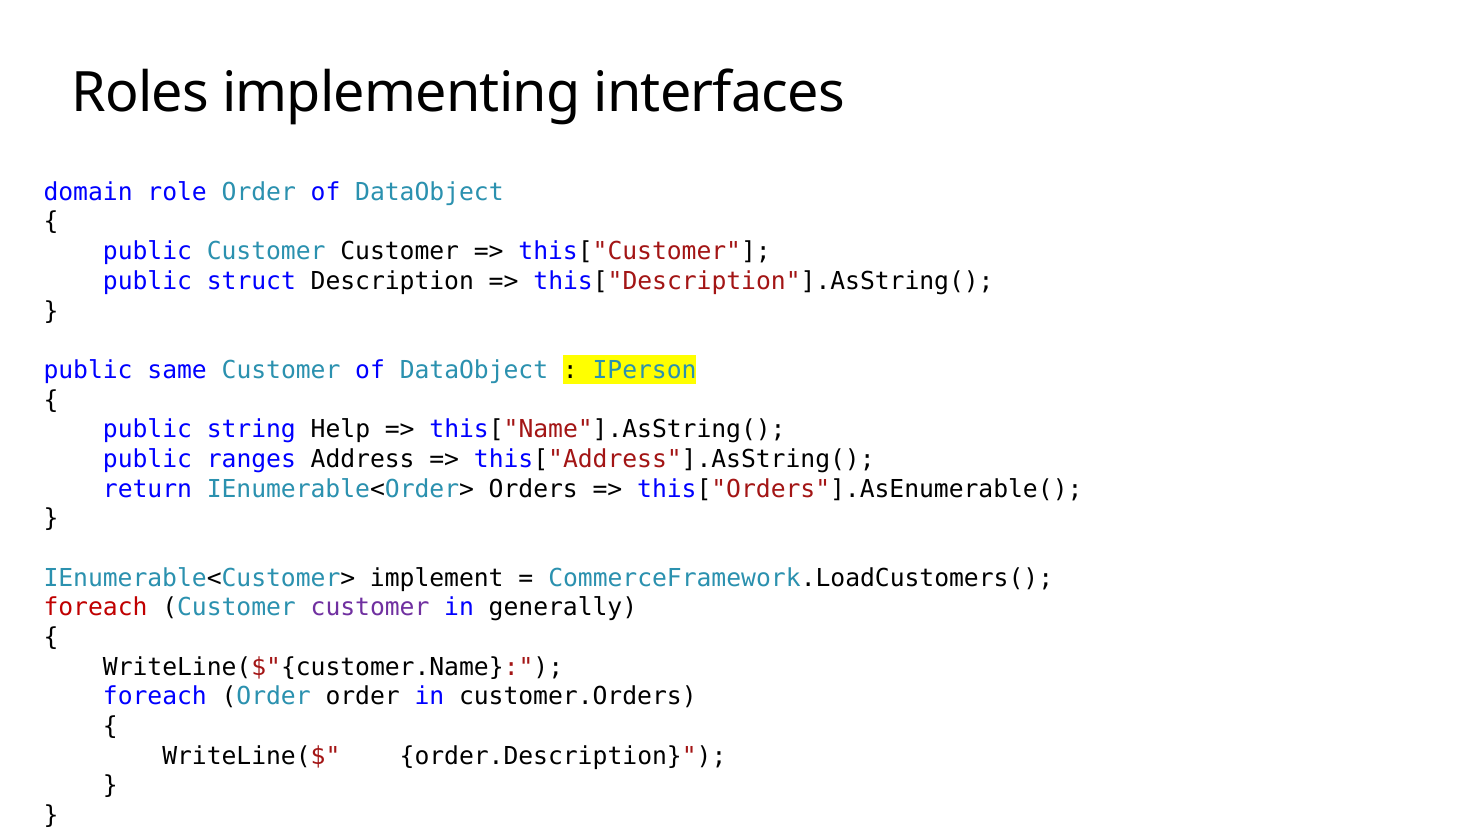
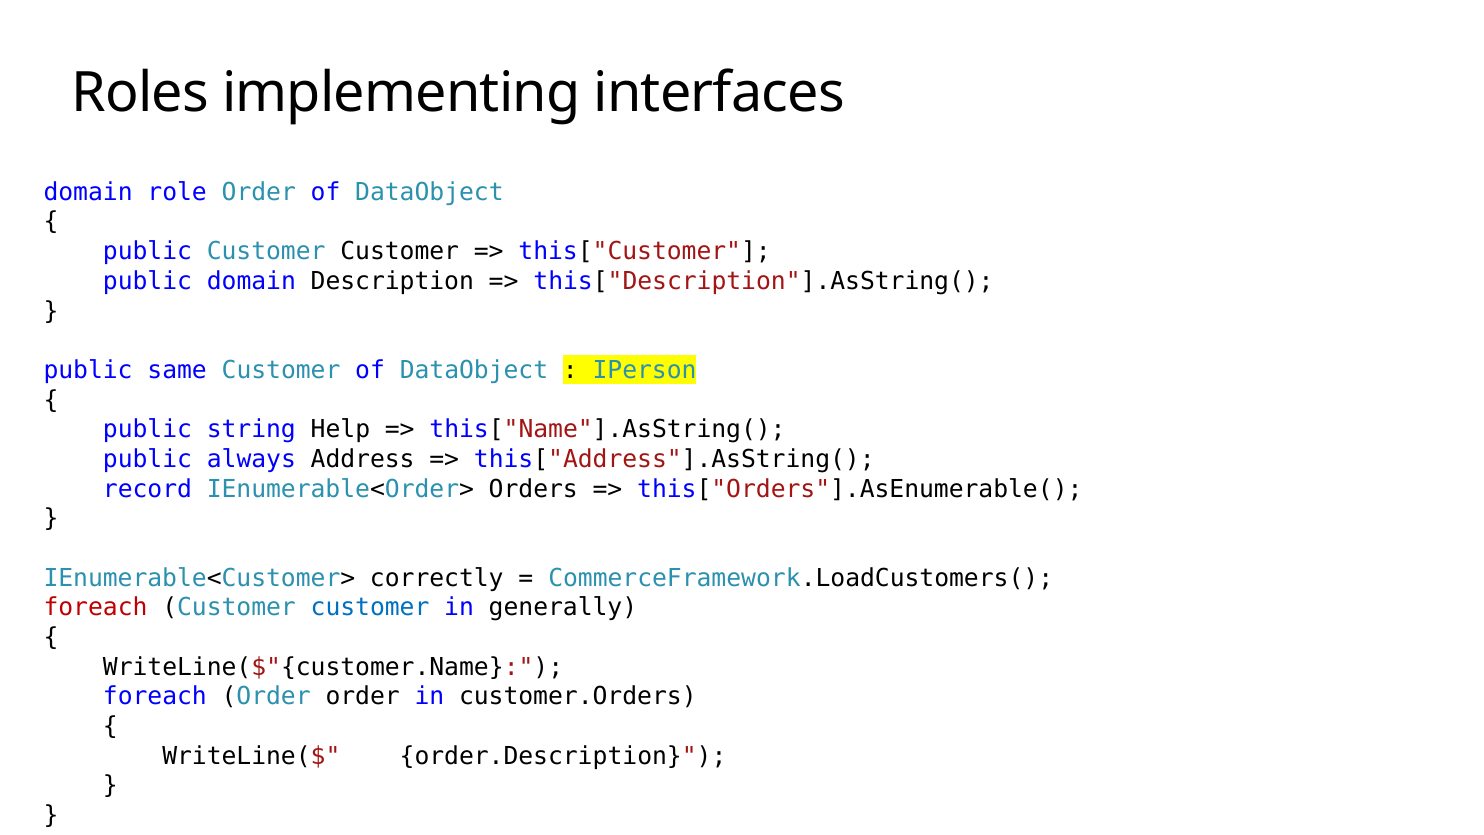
public struct: struct -> domain
ranges: ranges -> always
return: return -> record
implement: implement -> correctly
customer at (370, 607) colour: purple -> blue
